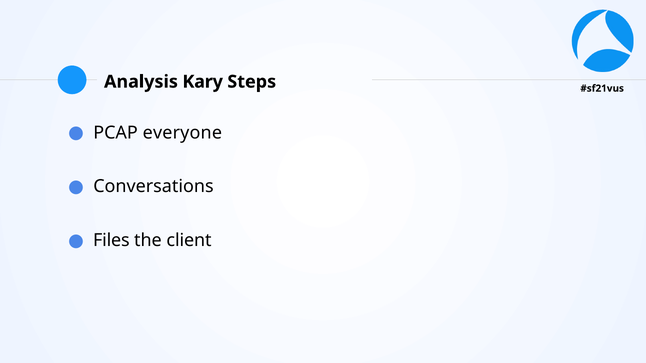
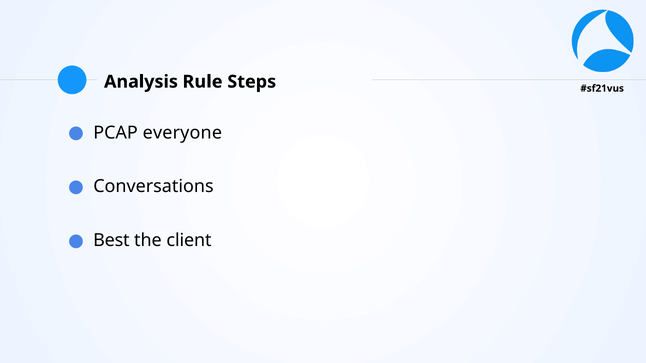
Kary: Kary -> Rule
Files: Files -> Best
